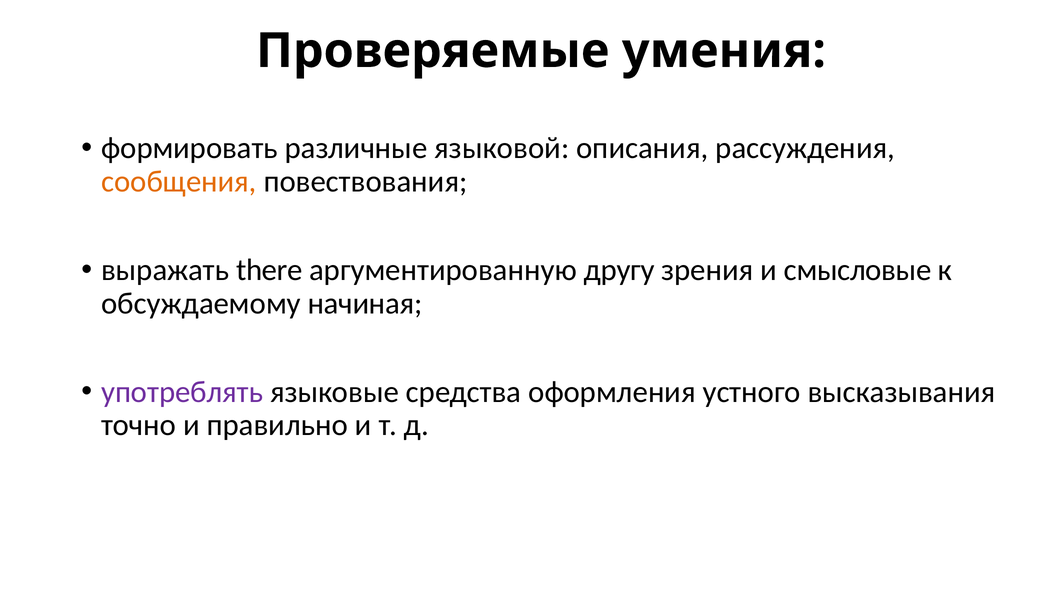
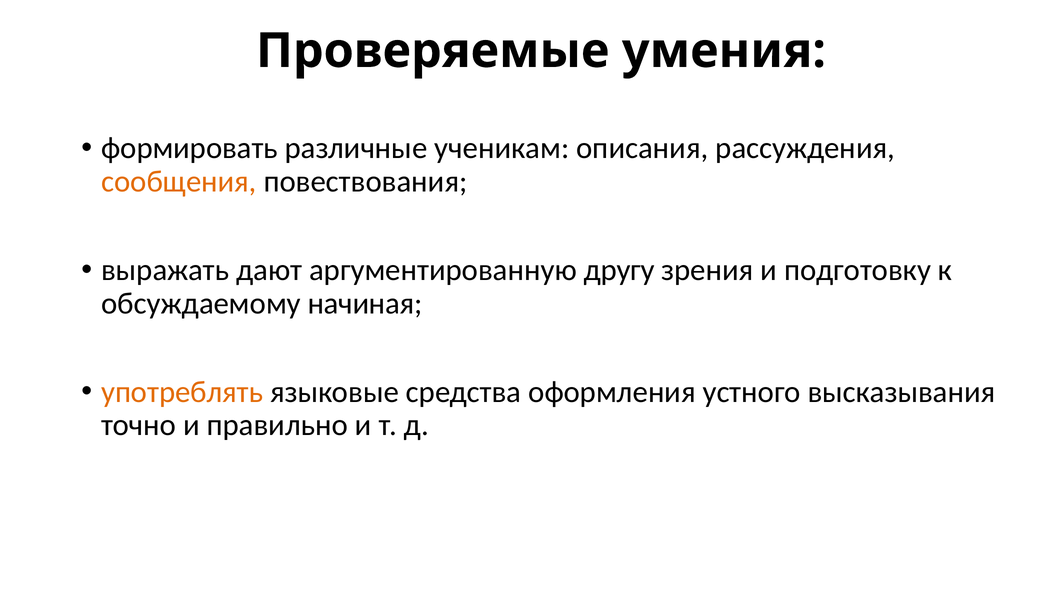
языковой: языковой -> ученикам
there: there -> дают
смысловые: смысловые -> подготовку
употреблять colour: purple -> orange
